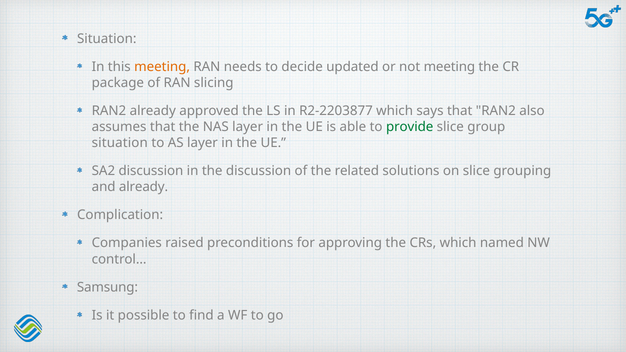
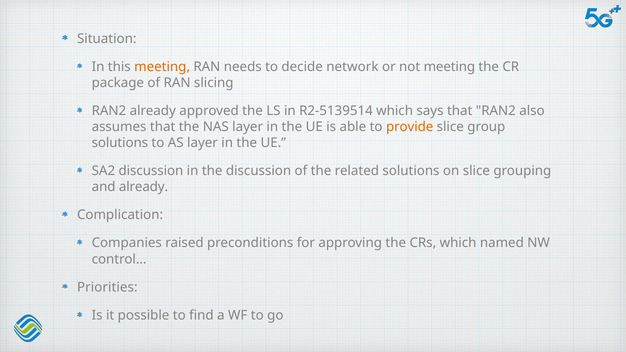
updated: updated -> network
R2-2203877: R2-2203877 -> R2-5139514
provide colour: green -> orange
situation at (120, 143): situation -> solutions
Samsung: Samsung -> Priorities
